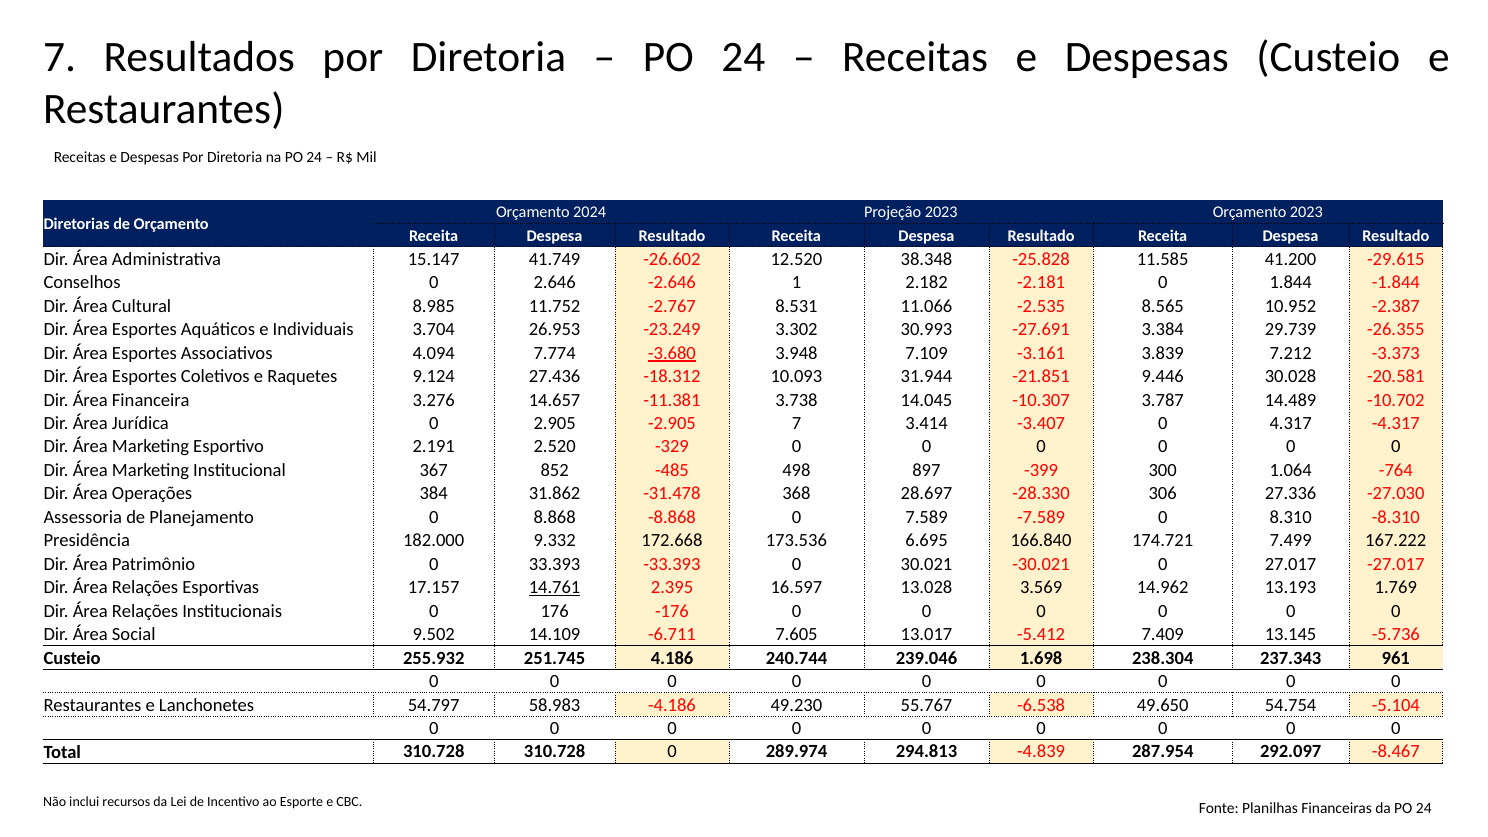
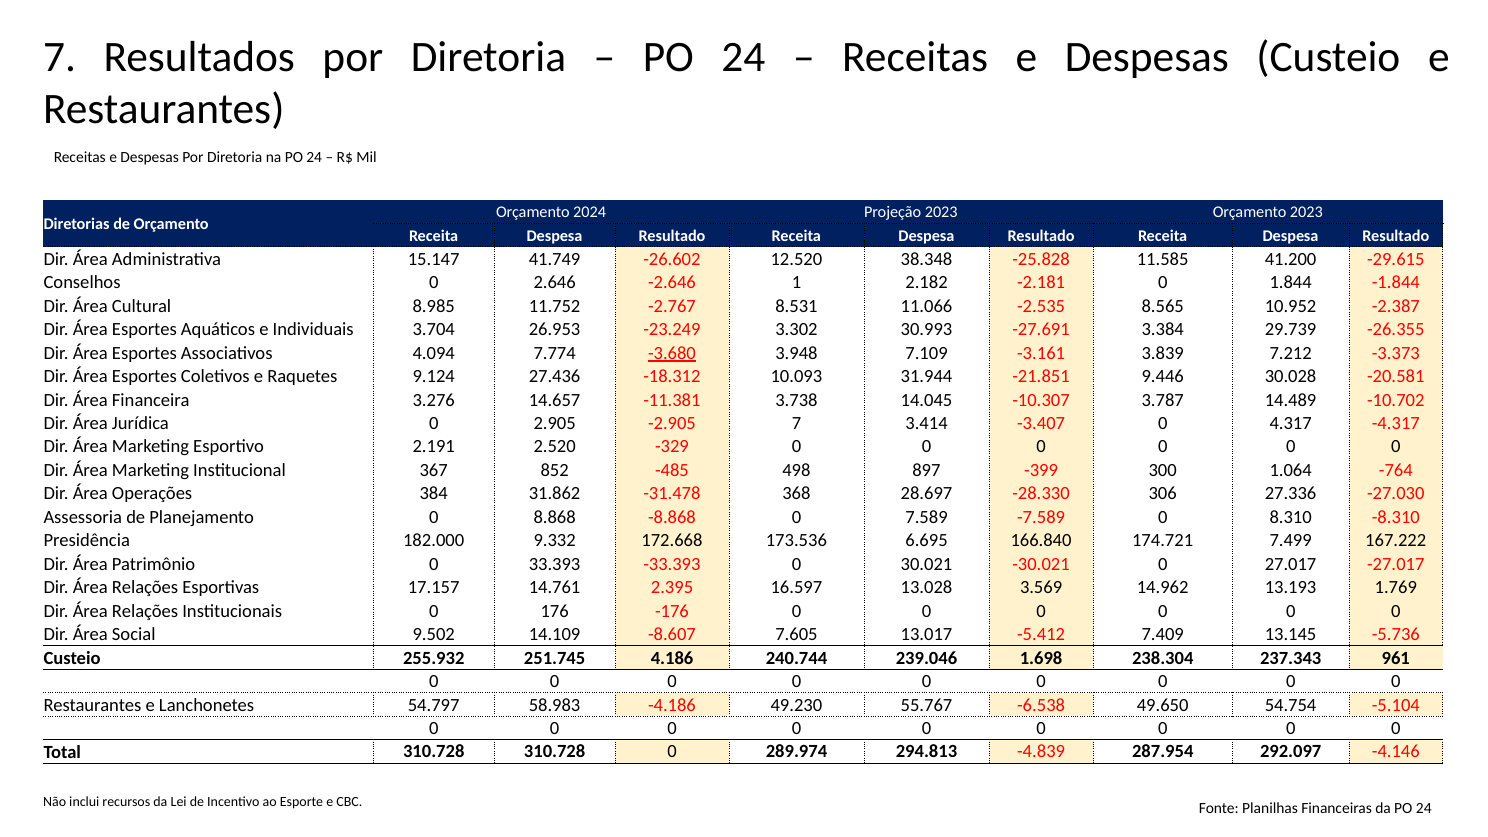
14.761 underline: present -> none
-6.711: -6.711 -> -8.607
-8.467: -8.467 -> -4.146
